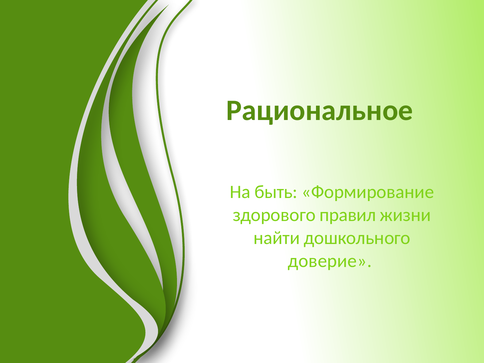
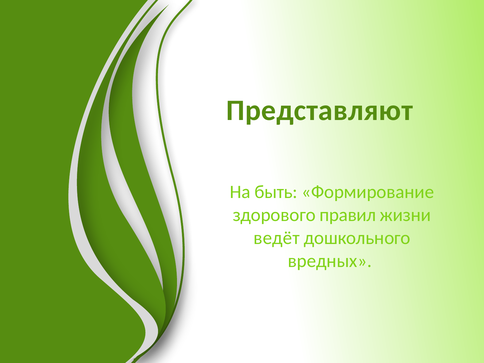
Рациональное: Рациональное -> Представляют
найти: найти -> ведёт
доверие: доверие -> вредных
